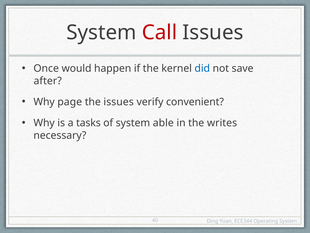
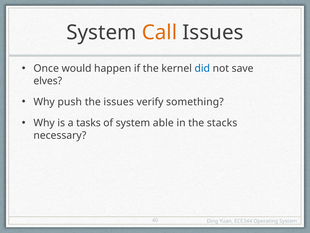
Call colour: red -> orange
after: after -> elves
page: page -> push
convenient: convenient -> something
writes: writes -> stacks
